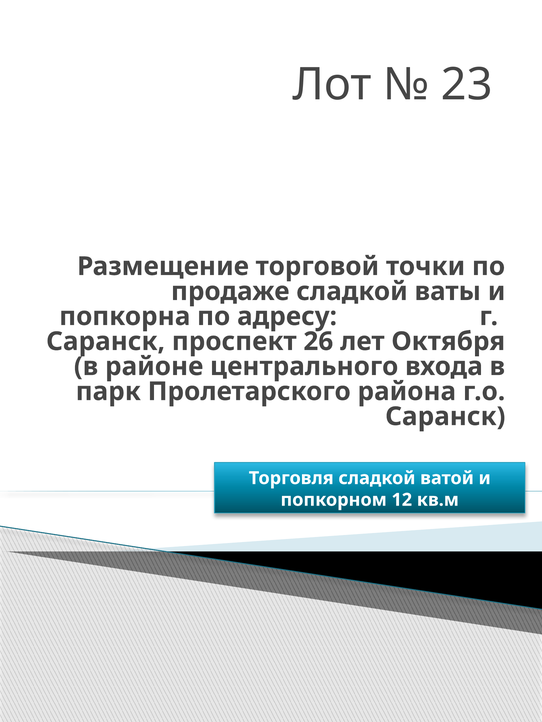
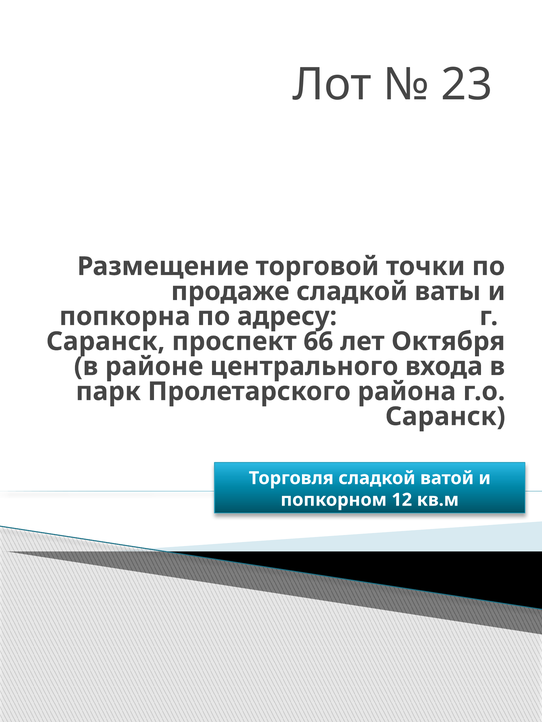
26: 26 -> 66
